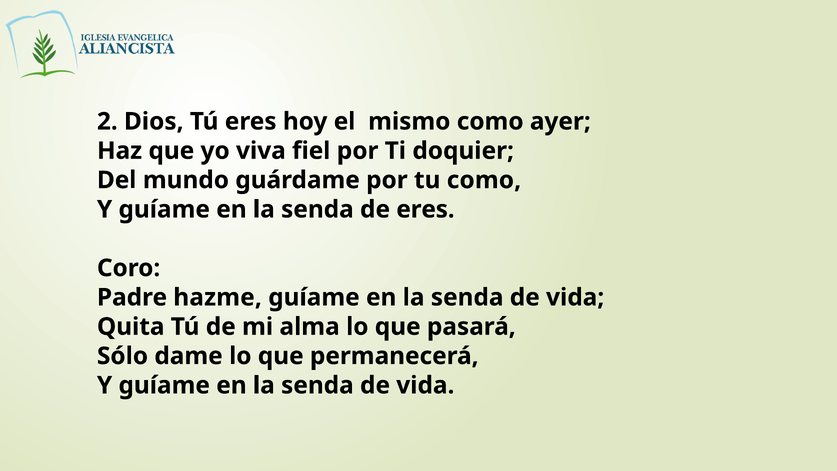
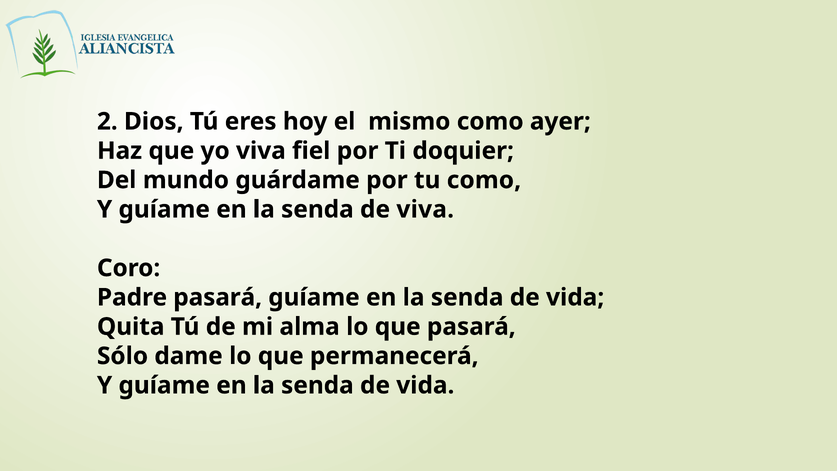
de eres: eres -> viva
Padre hazme: hazme -> pasará
